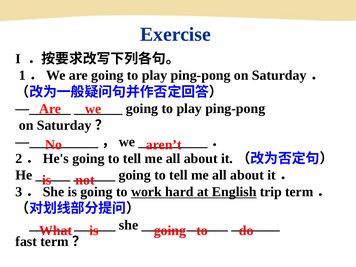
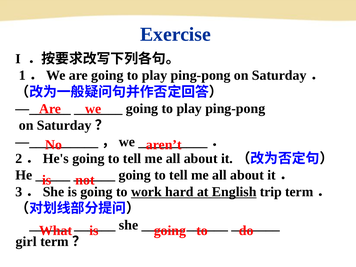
fast: fast -> girl
